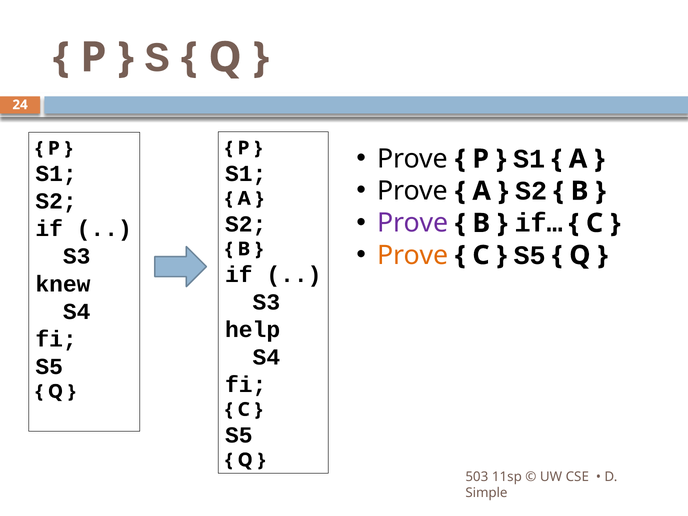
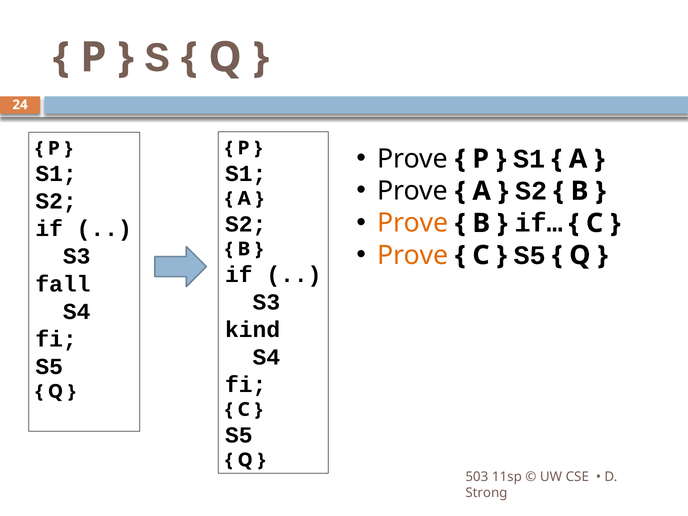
Prove at (413, 223) colour: purple -> orange
knew: knew -> fall
help: help -> kind
Simple: Simple -> Strong
